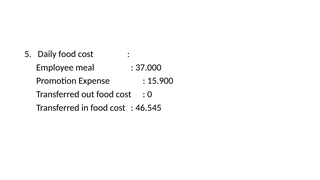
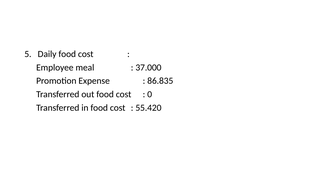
15.900: 15.900 -> 86.835
46.545: 46.545 -> 55.420
